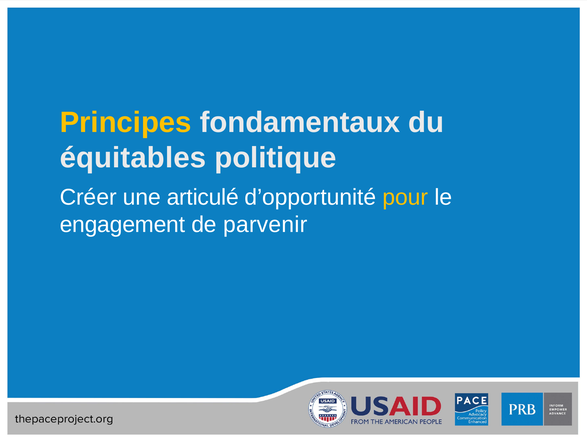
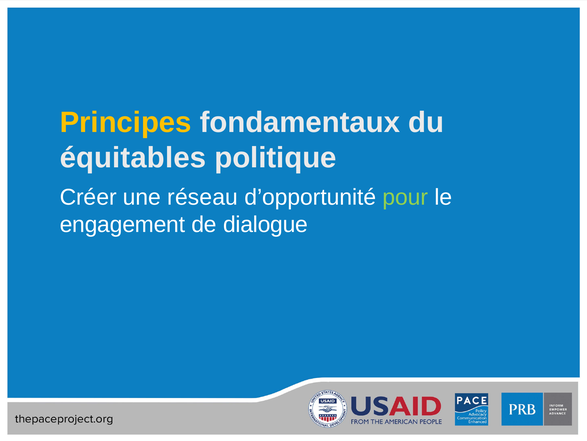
articulé: articulé -> réseau
pour colour: yellow -> light green
parvenir: parvenir -> dialogue
